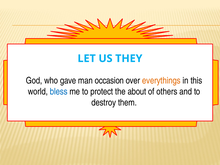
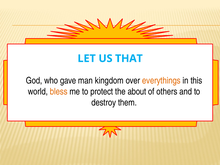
THEY: THEY -> THAT
occasion: occasion -> kingdom
bless colour: blue -> orange
